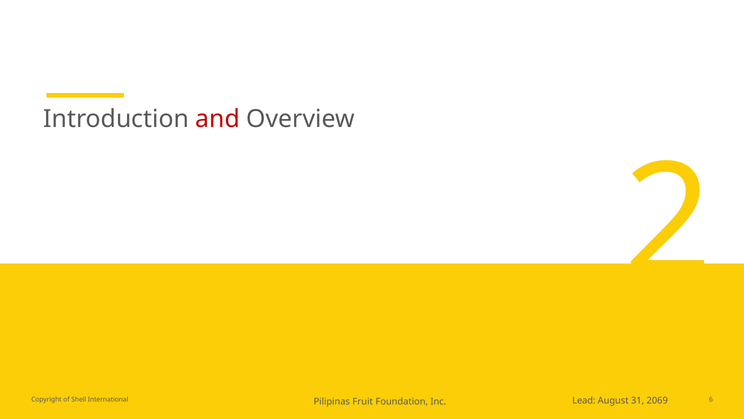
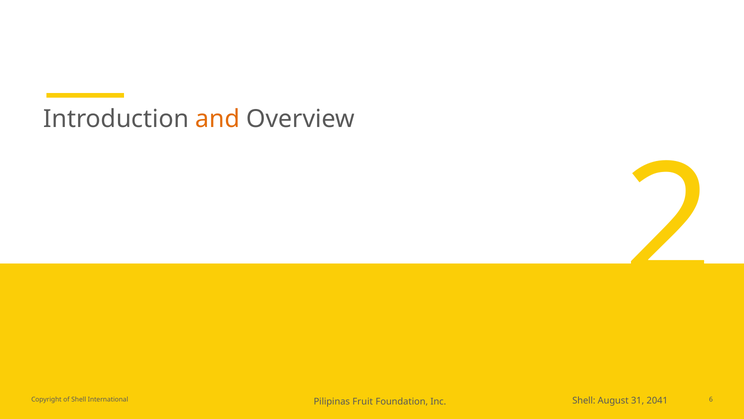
and colour: red -> orange
Inc Lead: Lead -> Shell
2069: 2069 -> 2041
